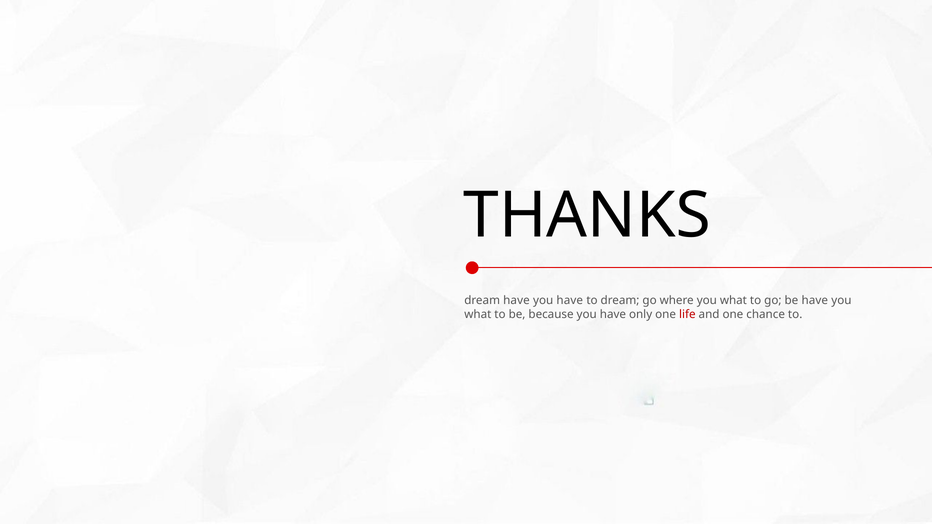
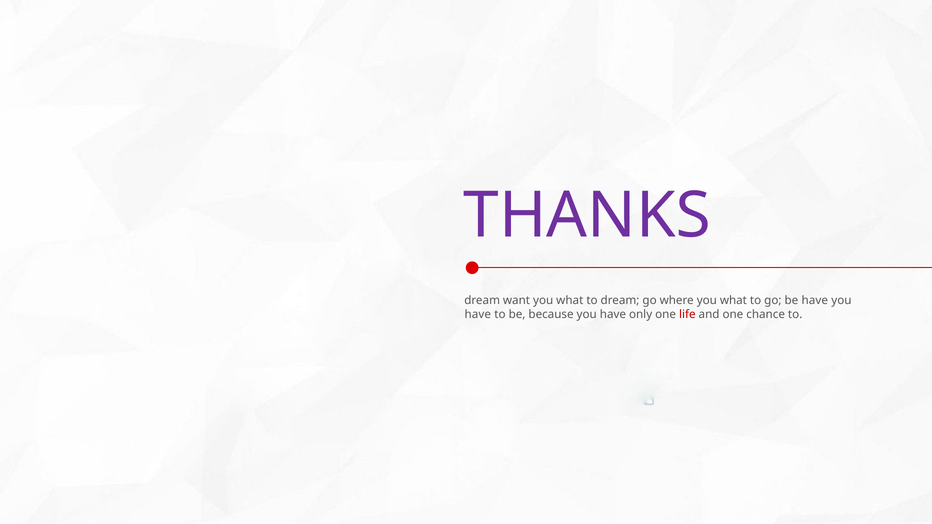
THANKS colour: black -> purple
dream have: have -> want
have at (570, 301): have -> what
what at (478, 315): what -> have
